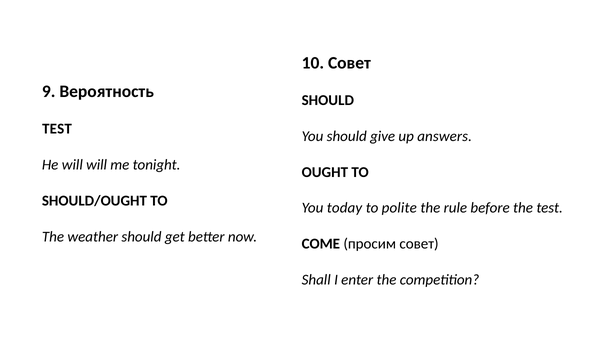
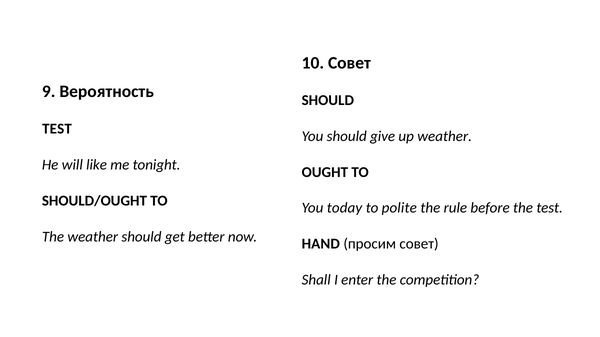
up answers: answers -> weather
will will: will -> like
COME: COME -> HAND
